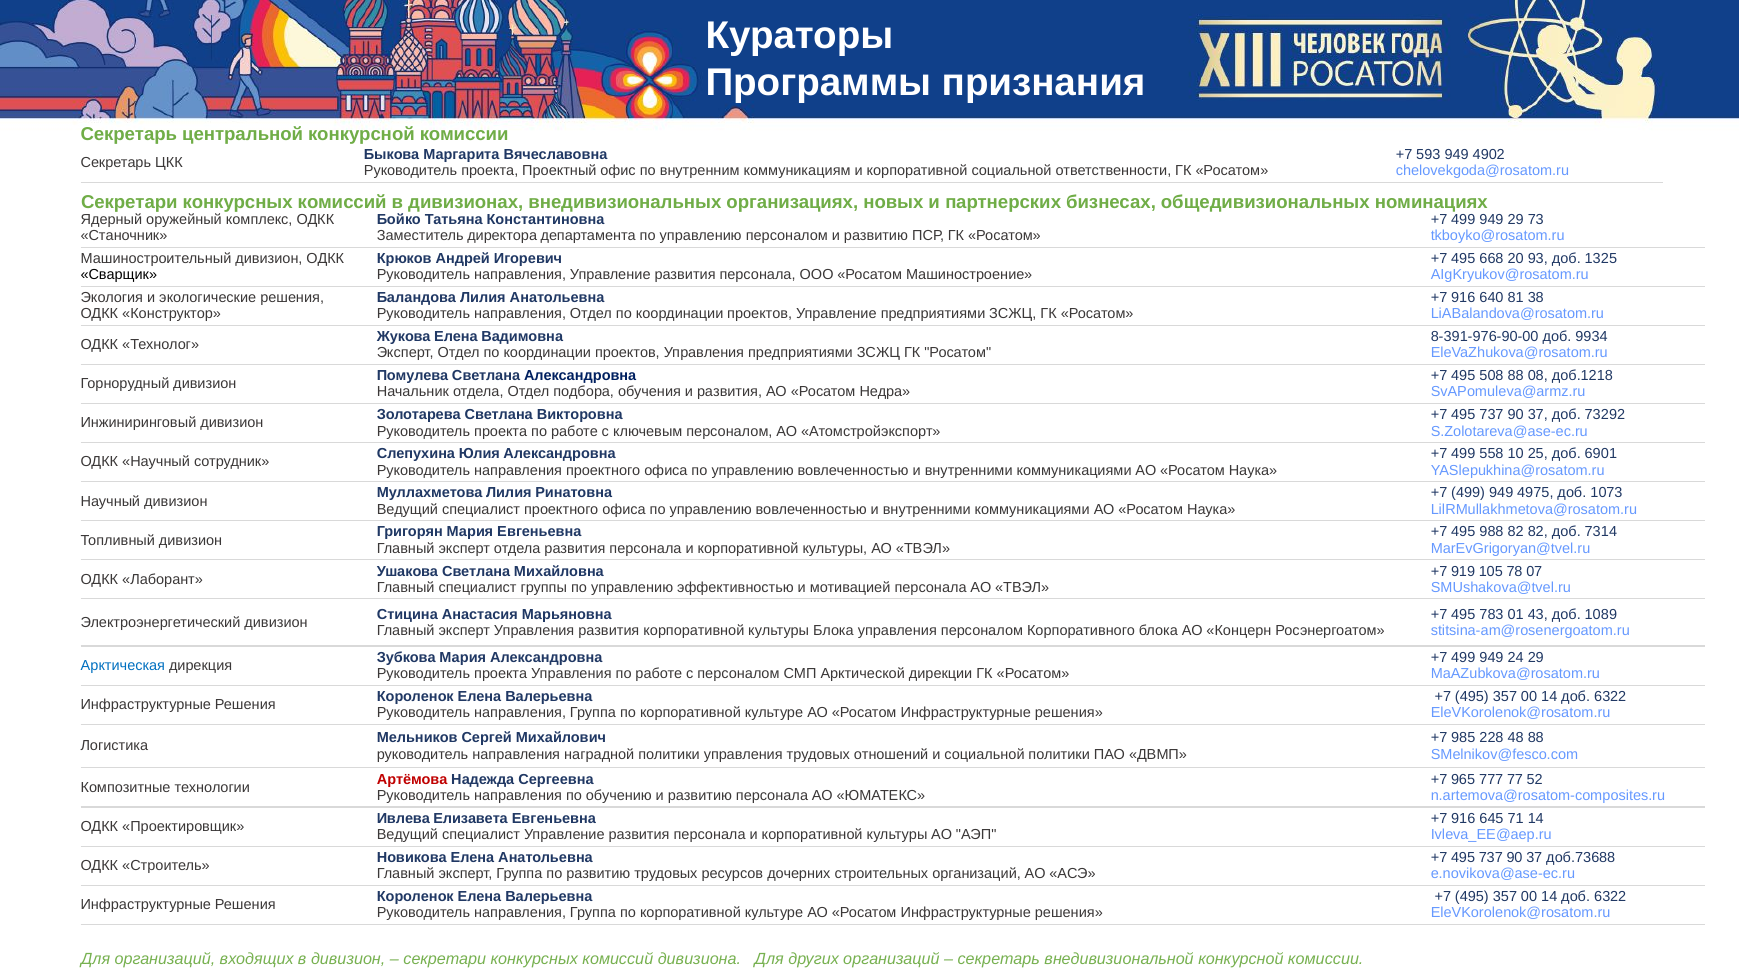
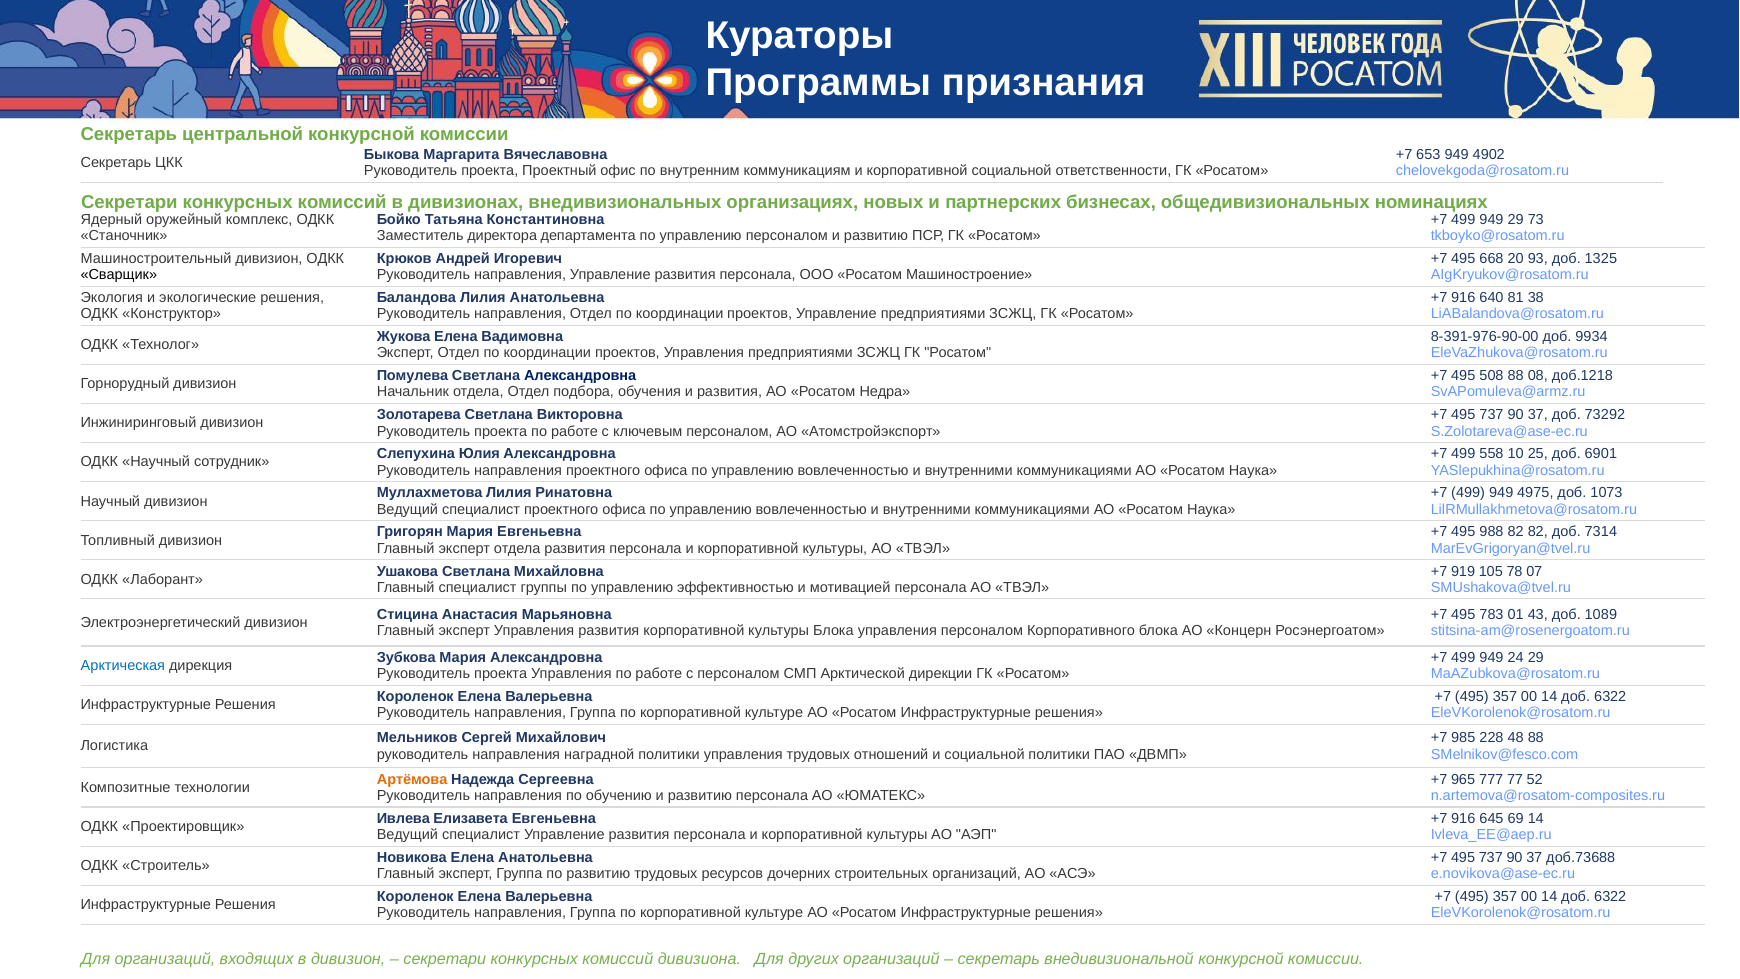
593: 593 -> 653
Артёмова colour: red -> orange
71: 71 -> 69
